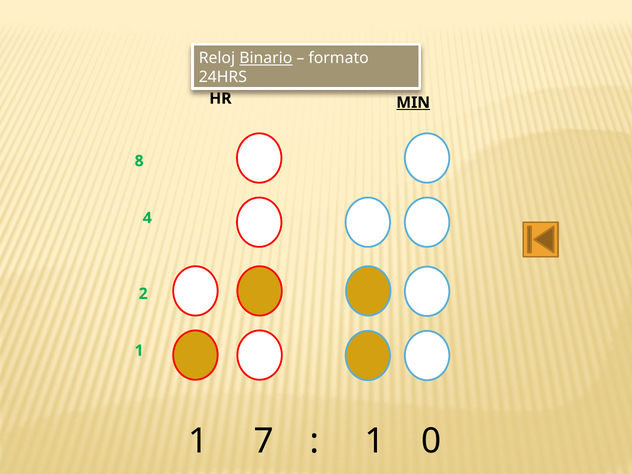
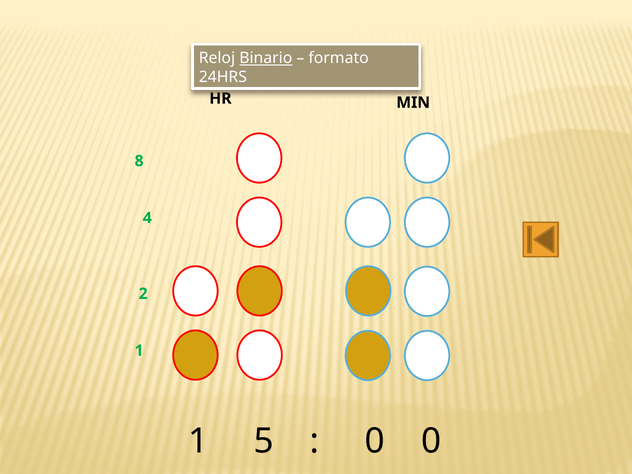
MIN underline: present -> none
7: 7 -> 5
1 at (375, 441): 1 -> 0
